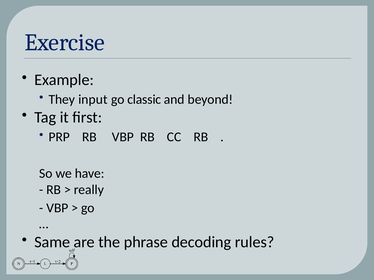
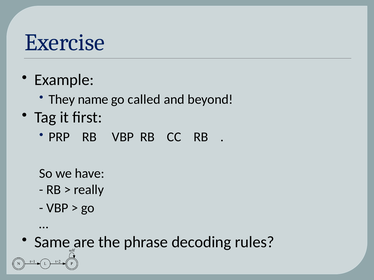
input: input -> name
classic: classic -> called
